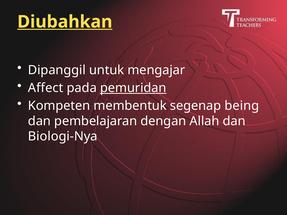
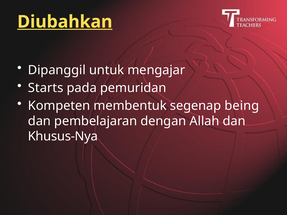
Affect: Affect -> Starts
pemuridan underline: present -> none
Biologi-Nya: Biologi-Nya -> Khusus-Nya
